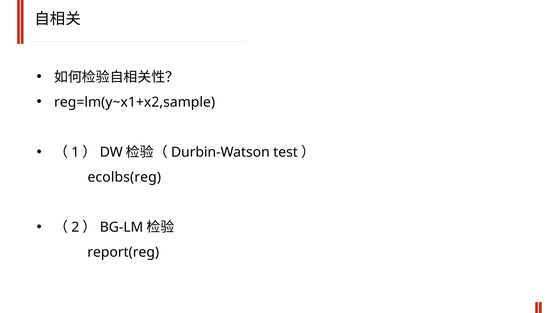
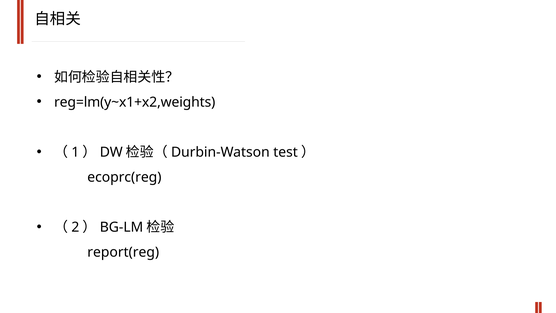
reg=lm(y~x1+x2,sample: reg=lm(y~x1+x2,sample -> reg=lm(y~x1+x2,weights
ecolbs(reg: ecolbs(reg -> ecoprc(reg
